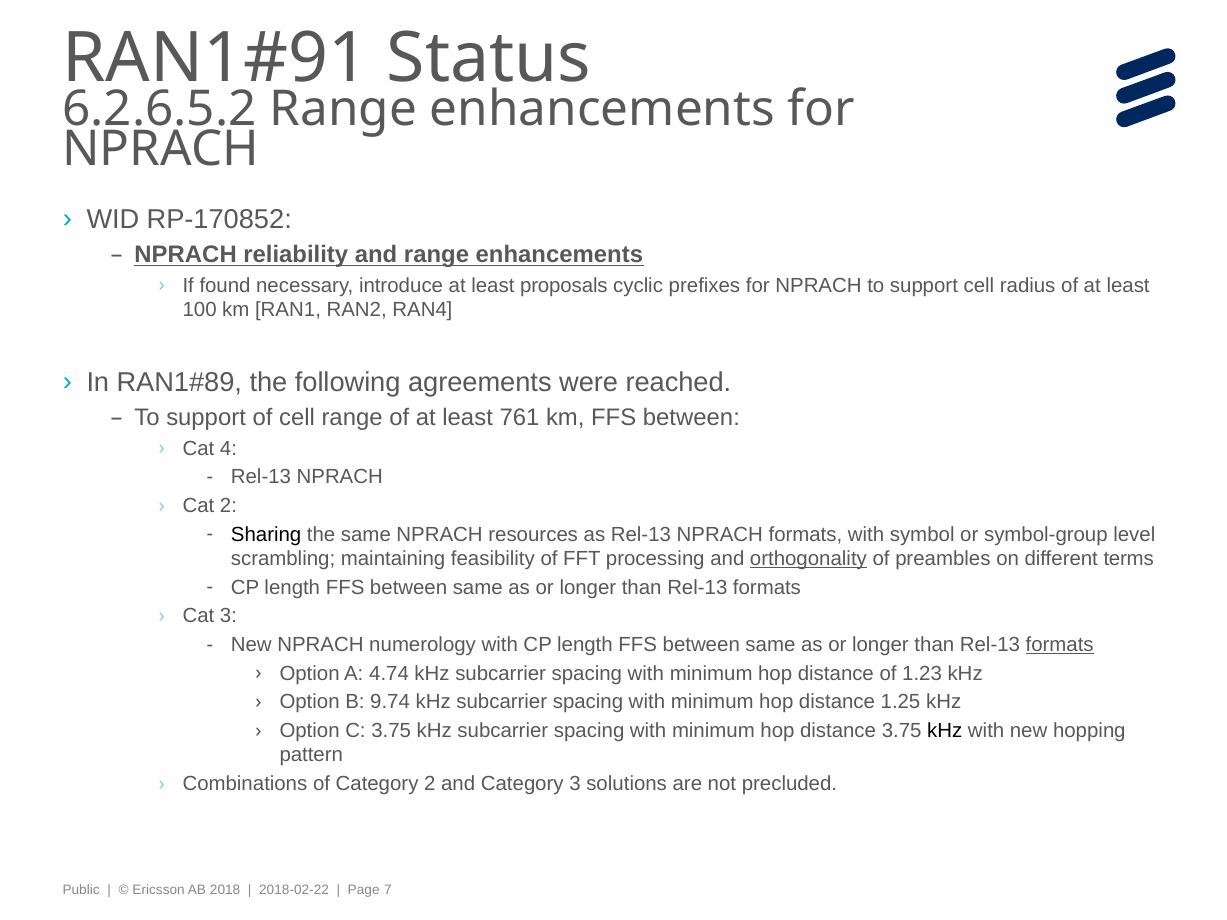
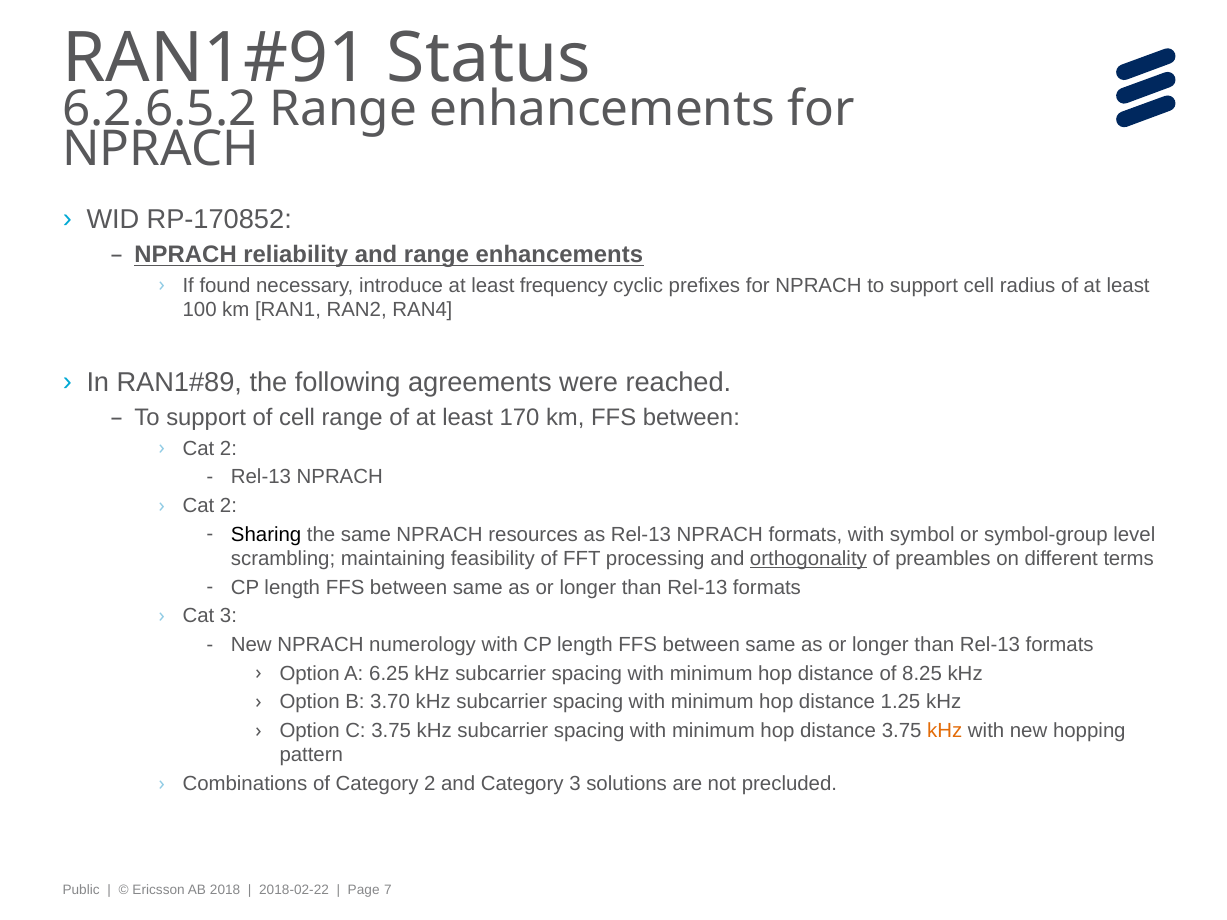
proposals: proposals -> frequency
761: 761 -> 170
4 at (228, 449): 4 -> 2
formats at (1060, 645) underline: present -> none
4.74: 4.74 -> 6.25
1.23: 1.23 -> 8.25
9.74: 9.74 -> 3.70
kHz at (945, 731) colour: black -> orange
